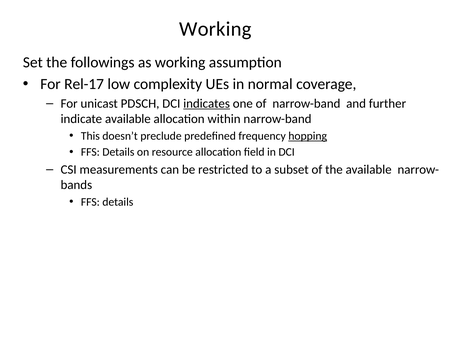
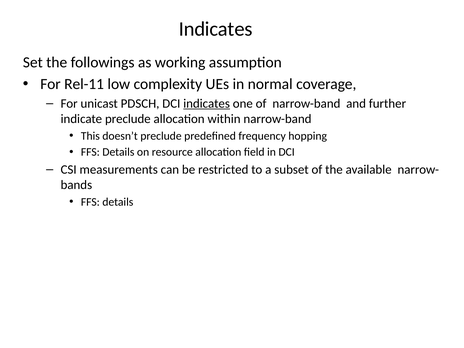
Working at (215, 29): Working -> Indicates
Rel-17: Rel-17 -> Rel-11
indicate available: available -> preclude
hopping underline: present -> none
